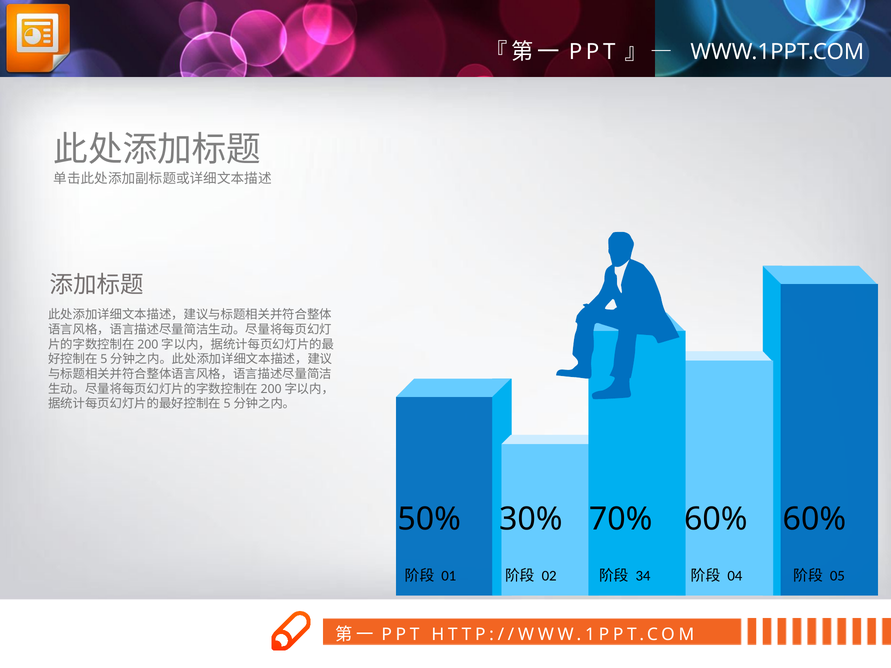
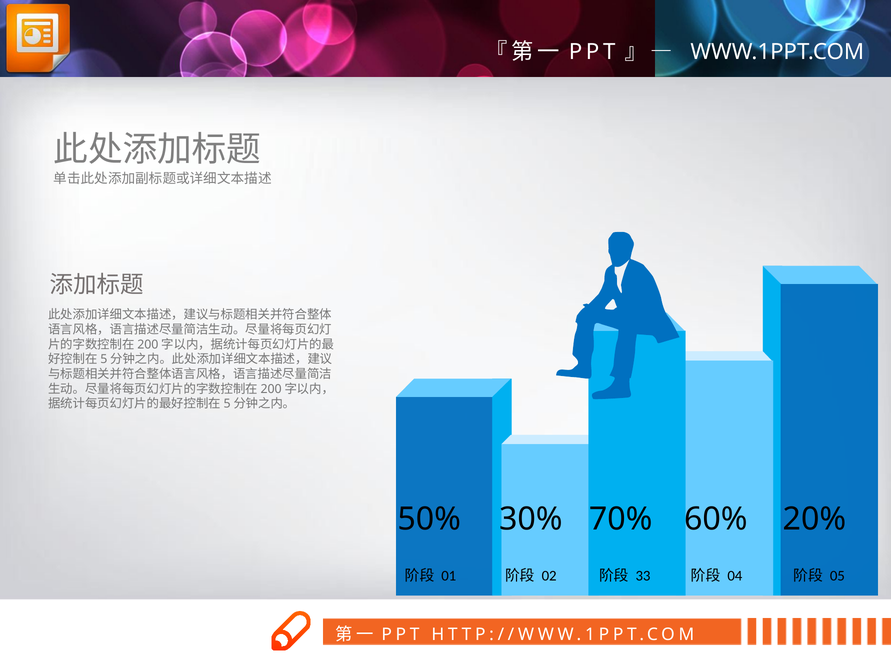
60% at (814, 519): 60% -> 20%
34: 34 -> 33
